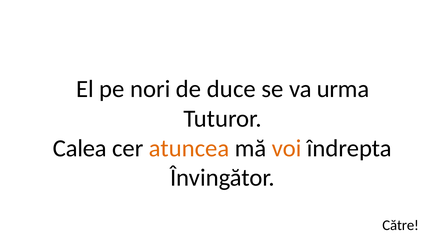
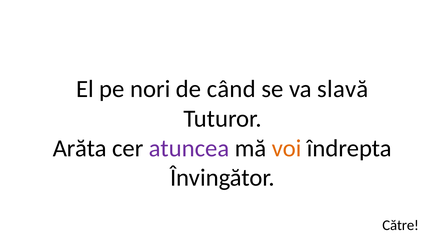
duce: duce -> când
urma: urma -> slavă
Calea: Calea -> Arăta
atuncea colour: orange -> purple
